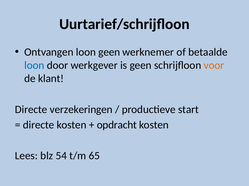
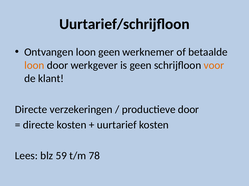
loon at (34, 66) colour: blue -> orange
productieve start: start -> door
opdracht: opdracht -> uurtarief
54: 54 -> 59
65: 65 -> 78
